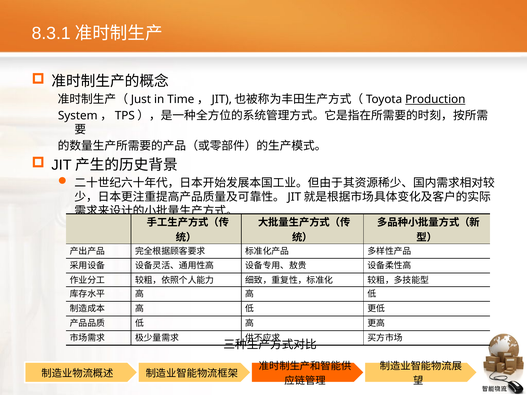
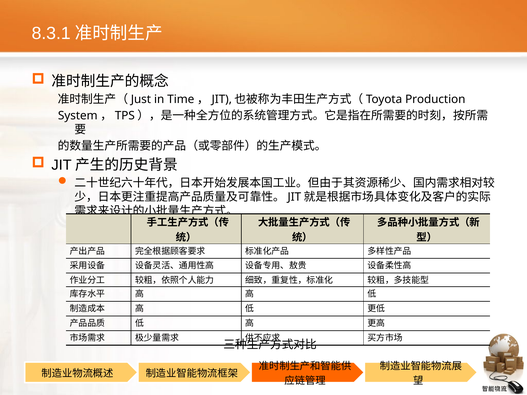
Production underline: present -> none
